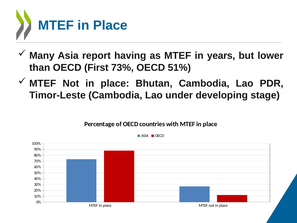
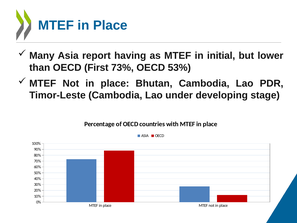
years: years -> initial
51%: 51% -> 53%
